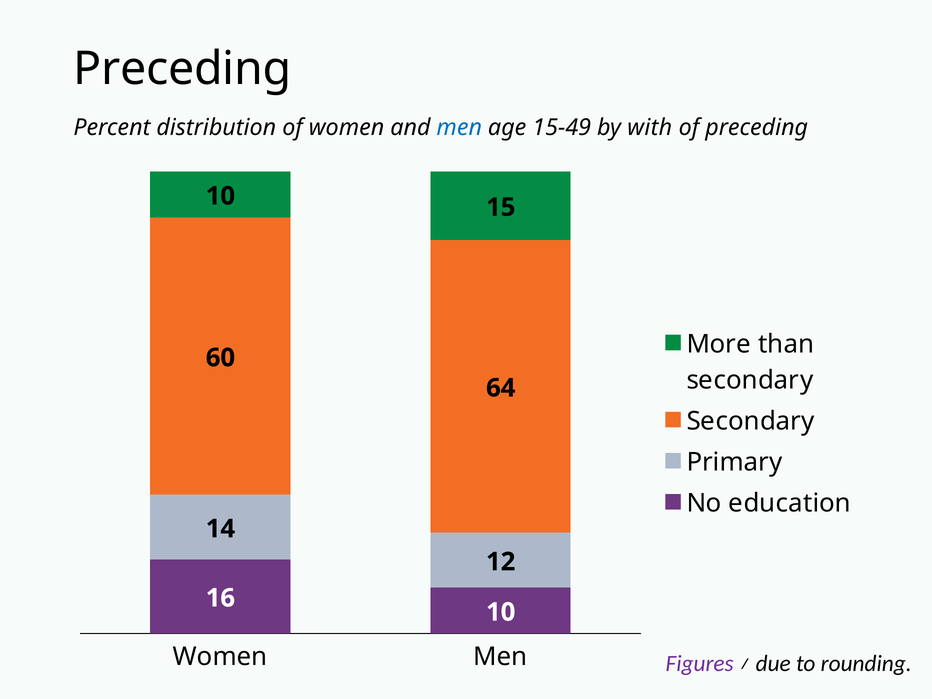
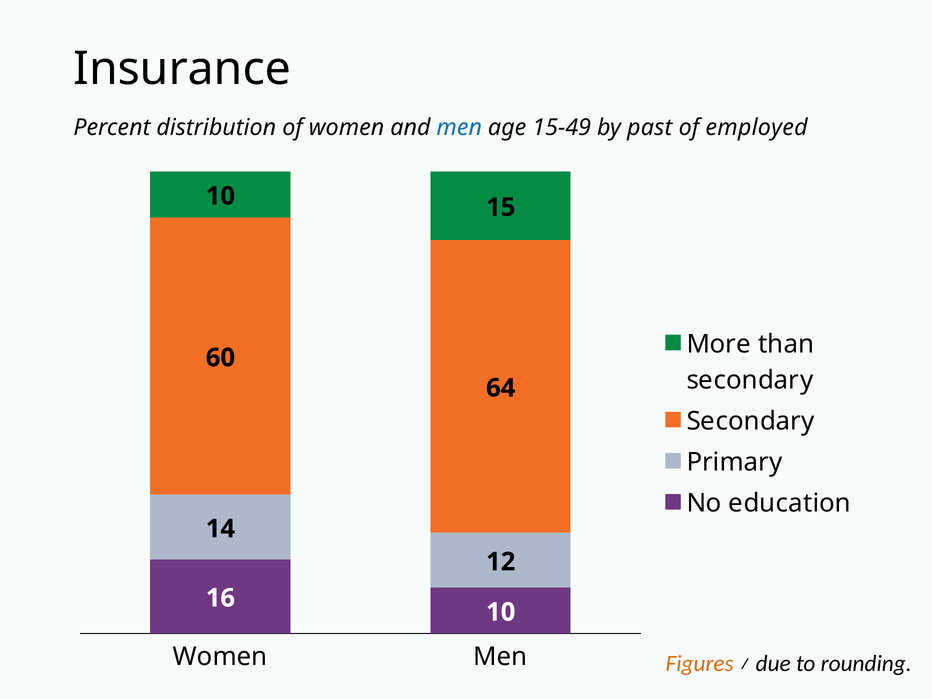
Preceding at (182, 69): Preceding -> Insurance
with: with -> past
of preceding: preceding -> employed
Figures colour: purple -> orange
